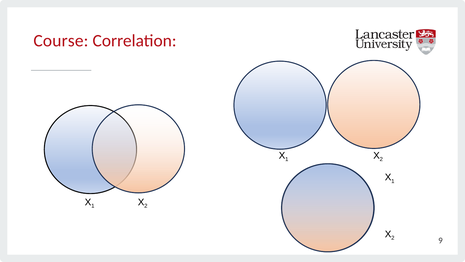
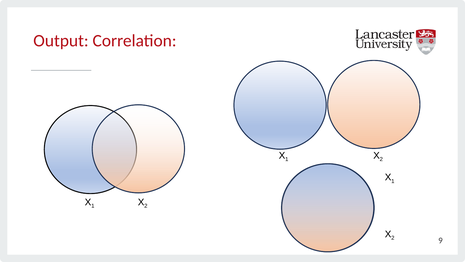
Course: Course -> Output
